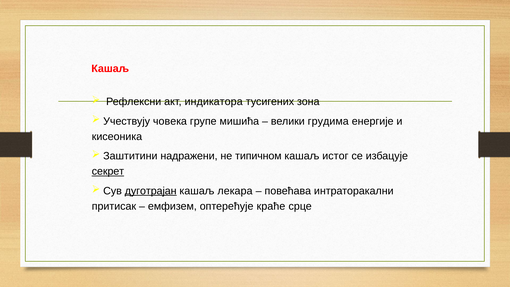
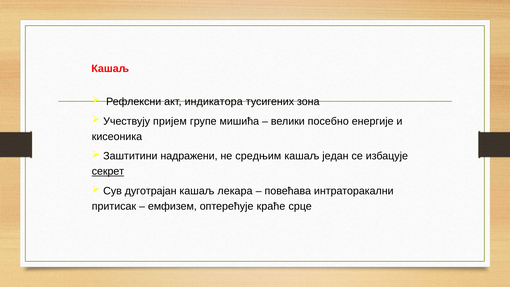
човека: човека -> пријем
грудима: грудима -> посебно
типичном: типичном -> средњим
истог: истог -> један
дуготрајан underline: present -> none
